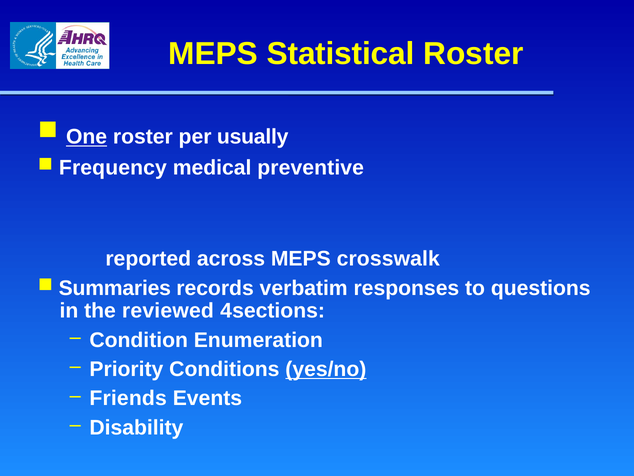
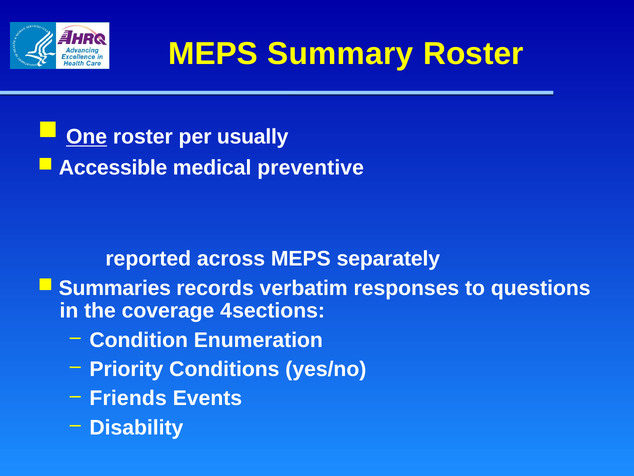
Statistical: Statistical -> Summary
Frequency: Frequency -> Accessible
crosswalk: crosswalk -> separately
reviewed: reviewed -> coverage
yes/no underline: present -> none
